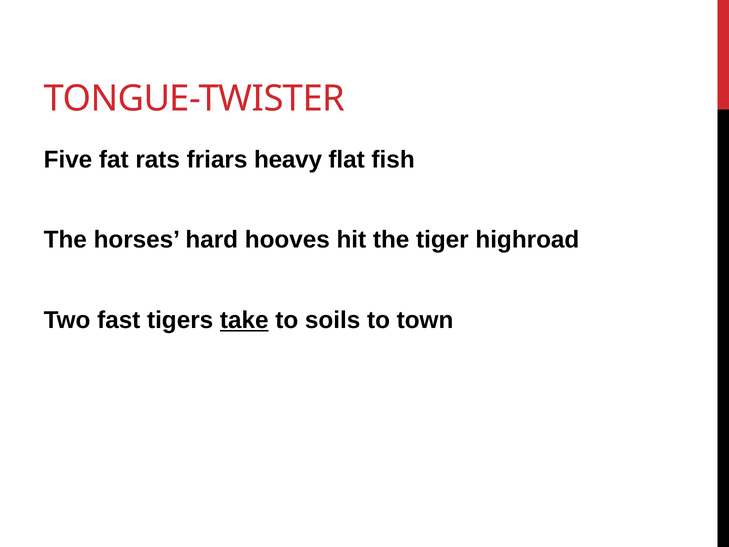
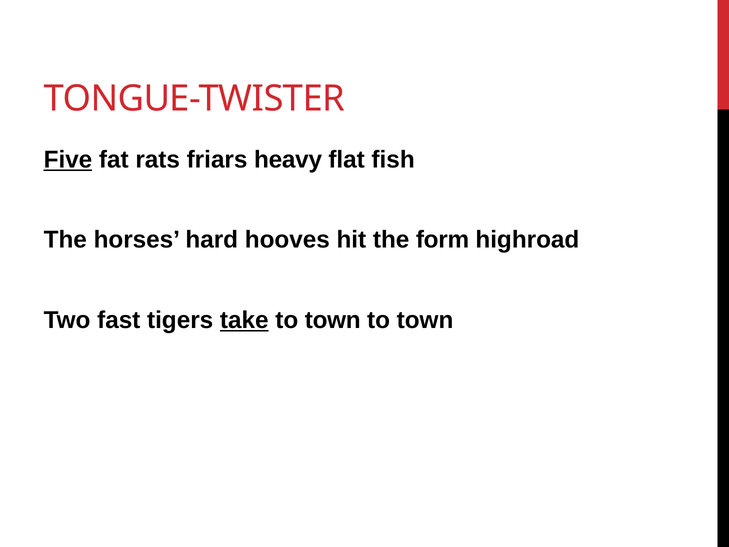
Five underline: none -> present
tiger: tiger -> form
soils at (333, 320): soils -> town
